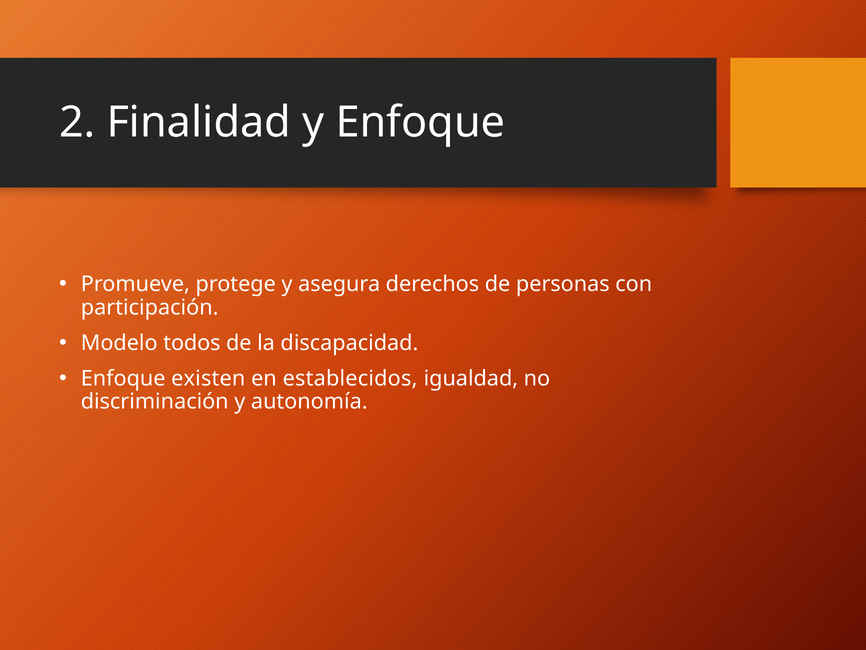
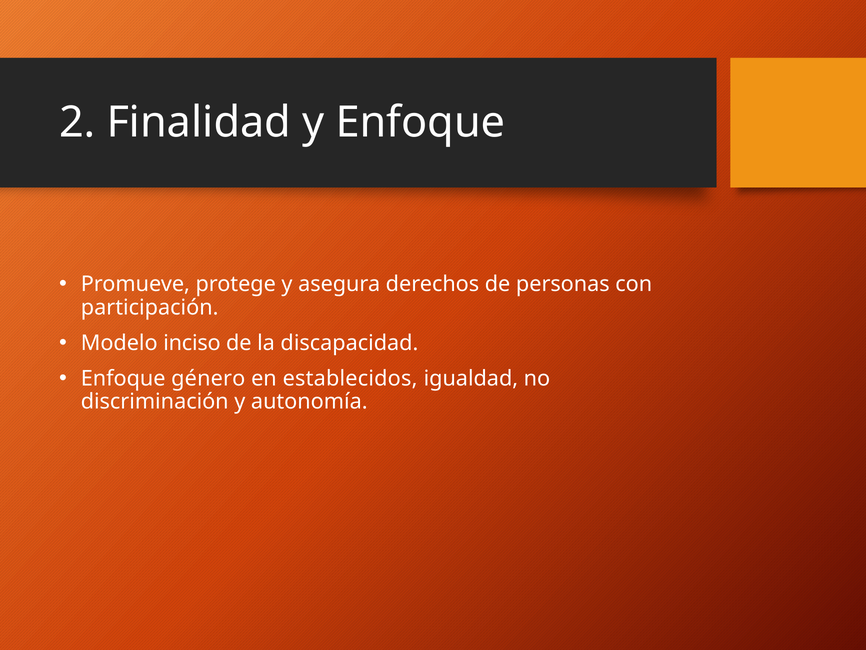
todos: todos -> inciso
existen: existen -> género
